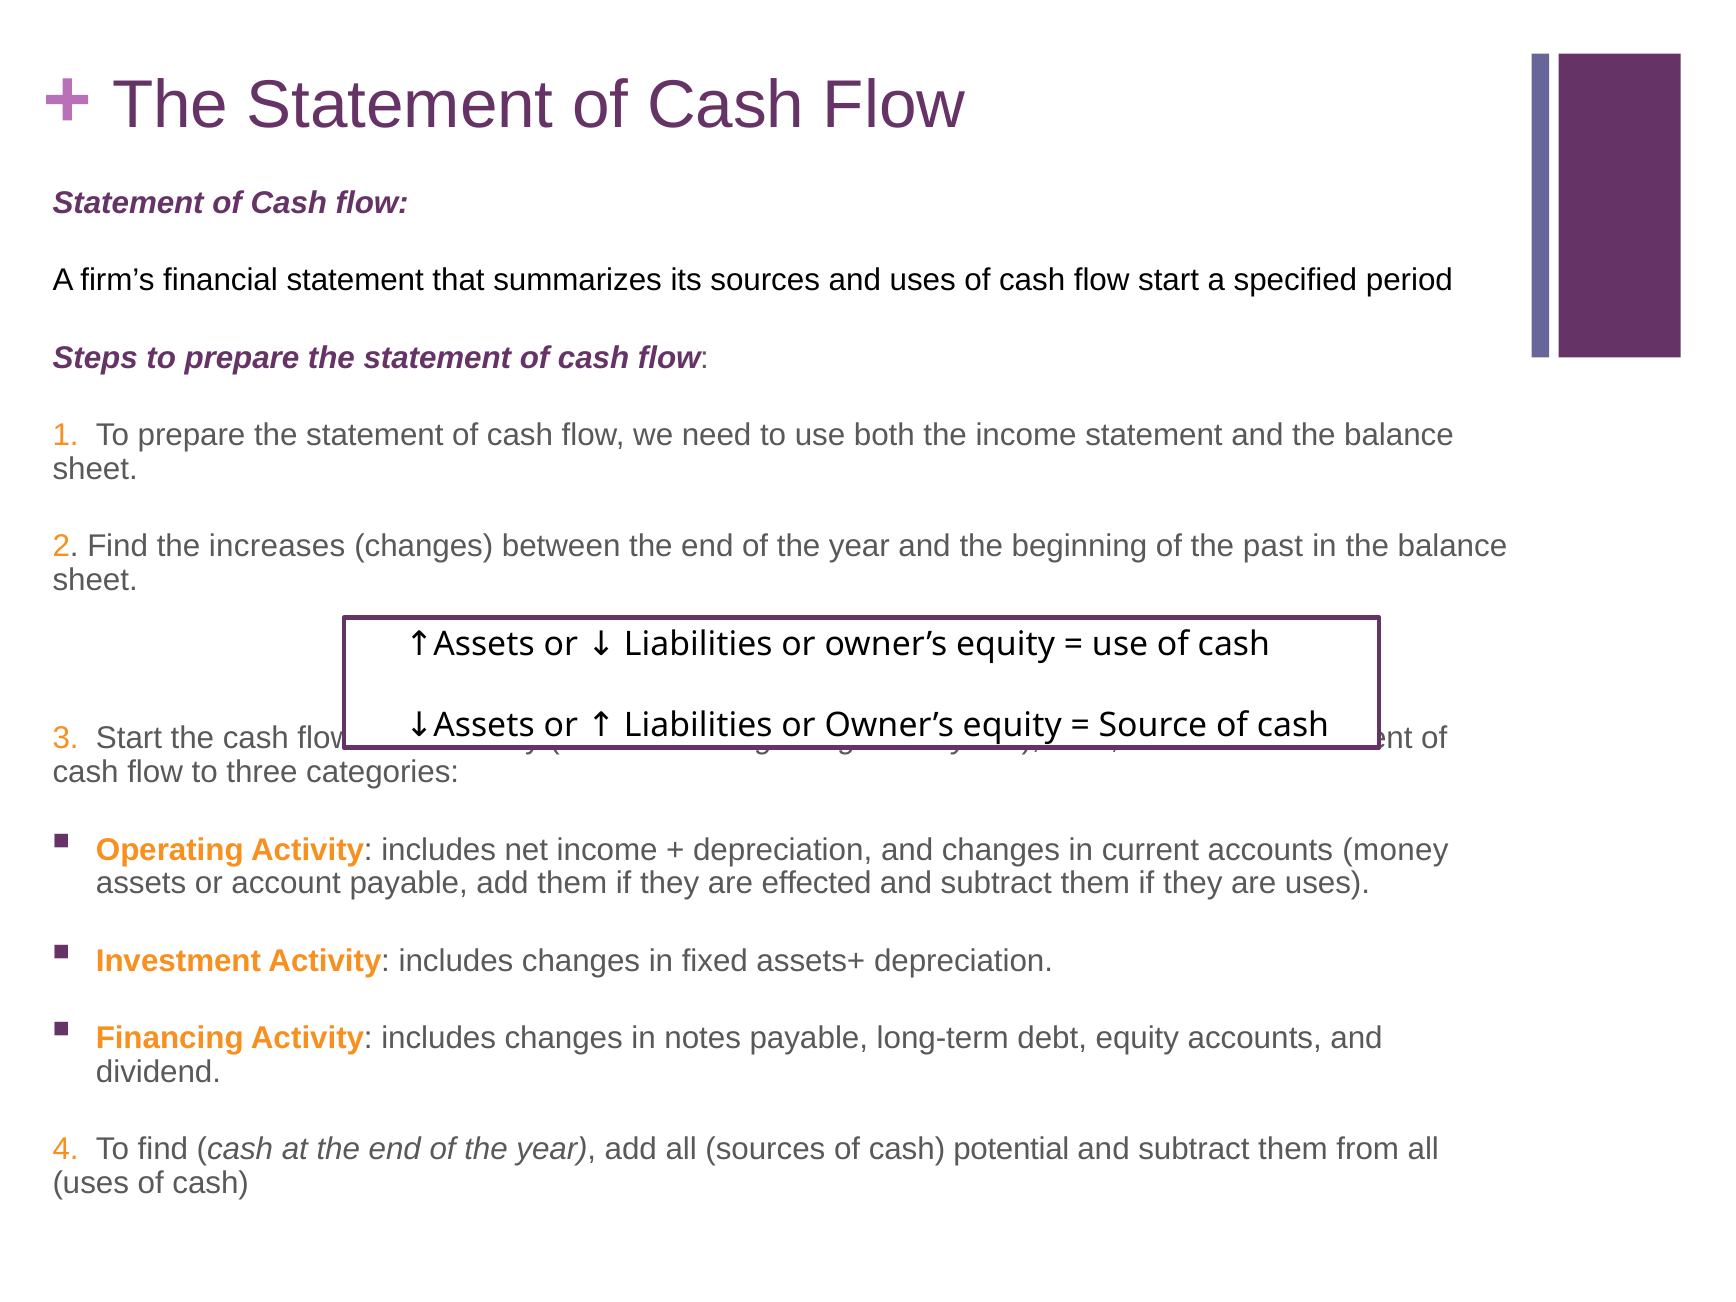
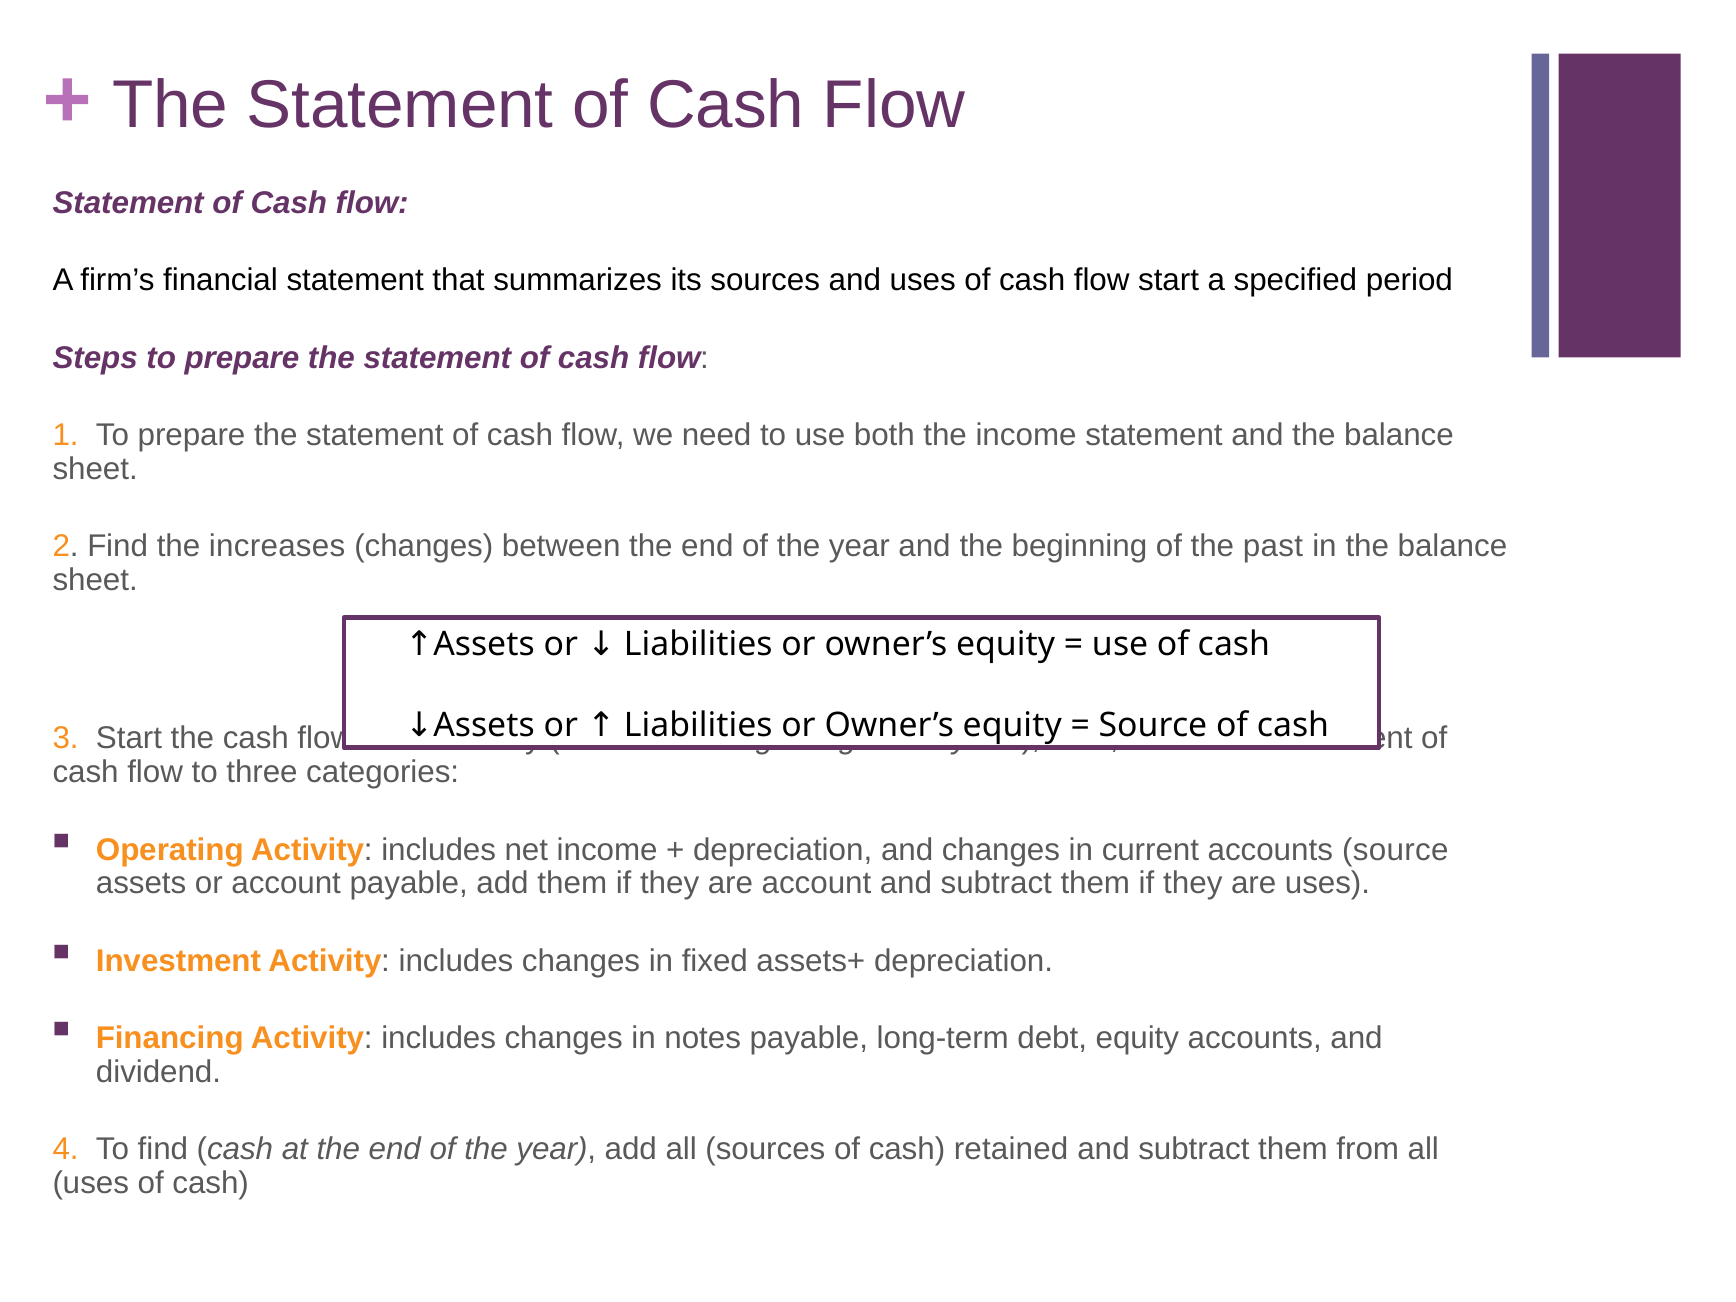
accounts money: money -> source
are effected: effected -> account
potential: potential -> retained
